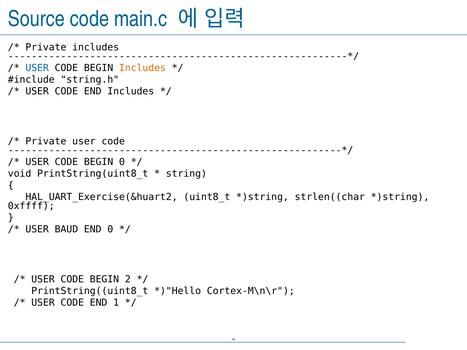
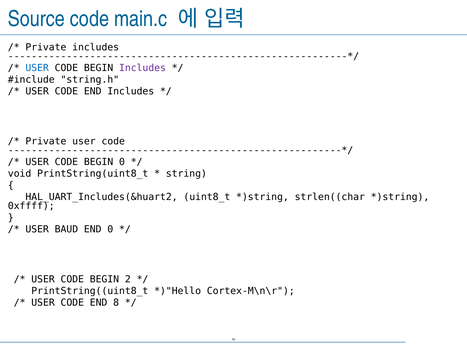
Includes at (142, 68) colour: orange -> purple
HAL_UART_Exercise(&huart2: HAL_UART_Exercise(&huart2 -> HAL_UART_Includes(&huart2
1: 1 -> 8
